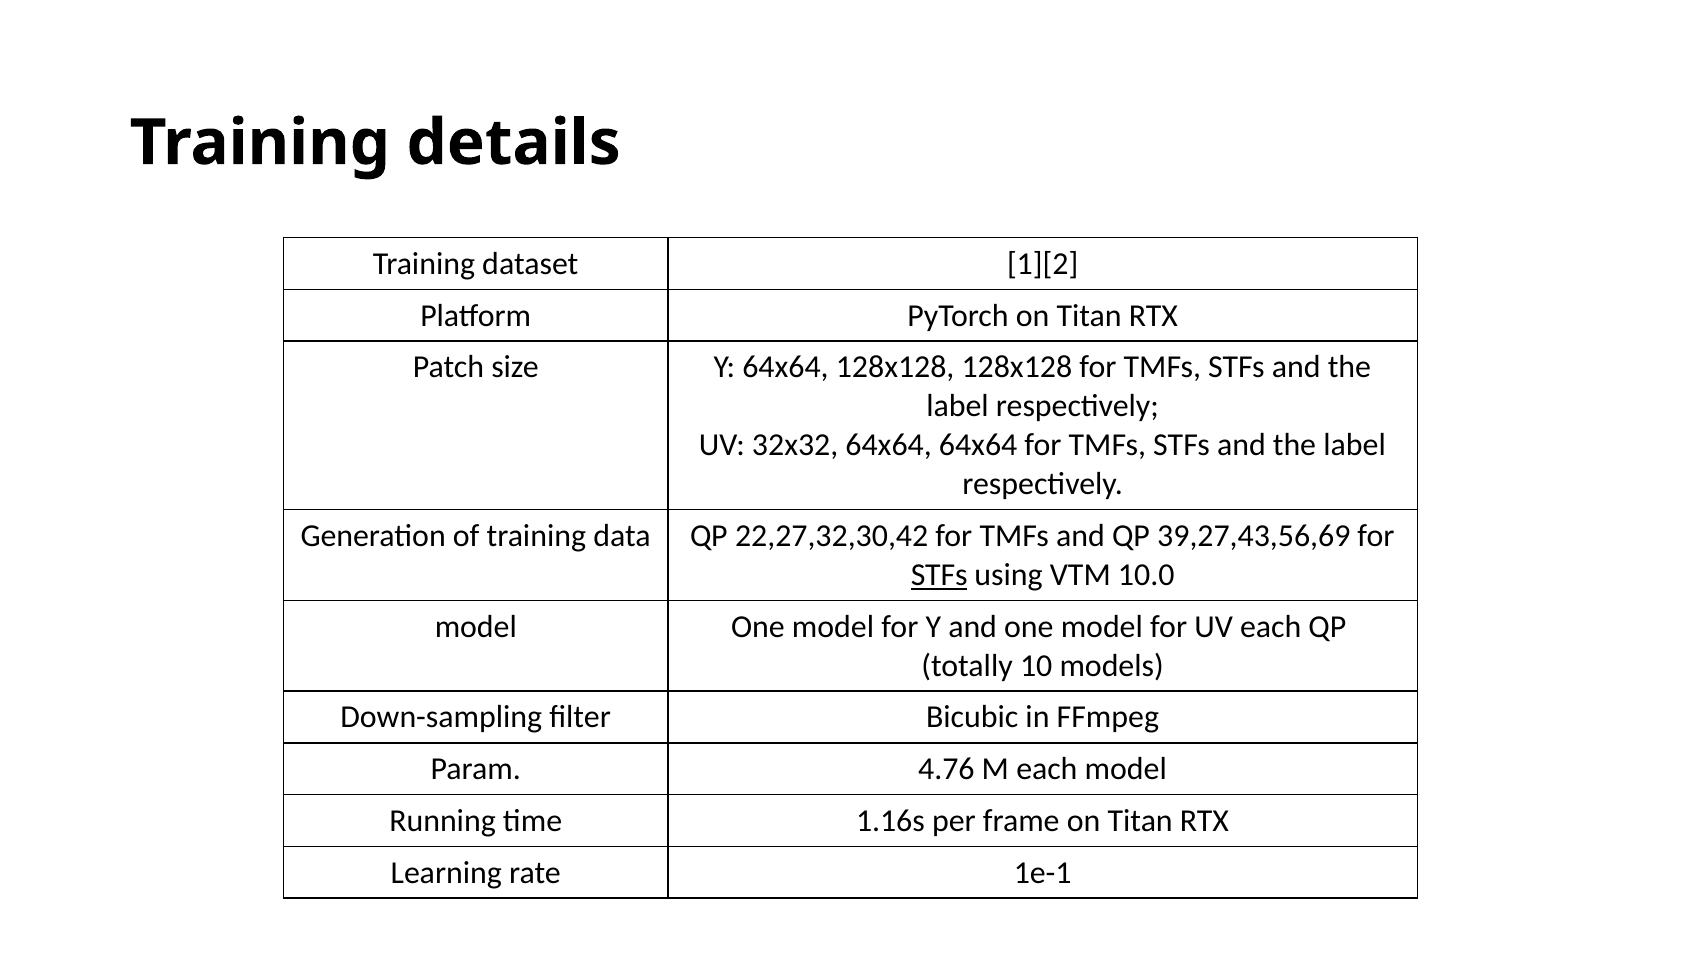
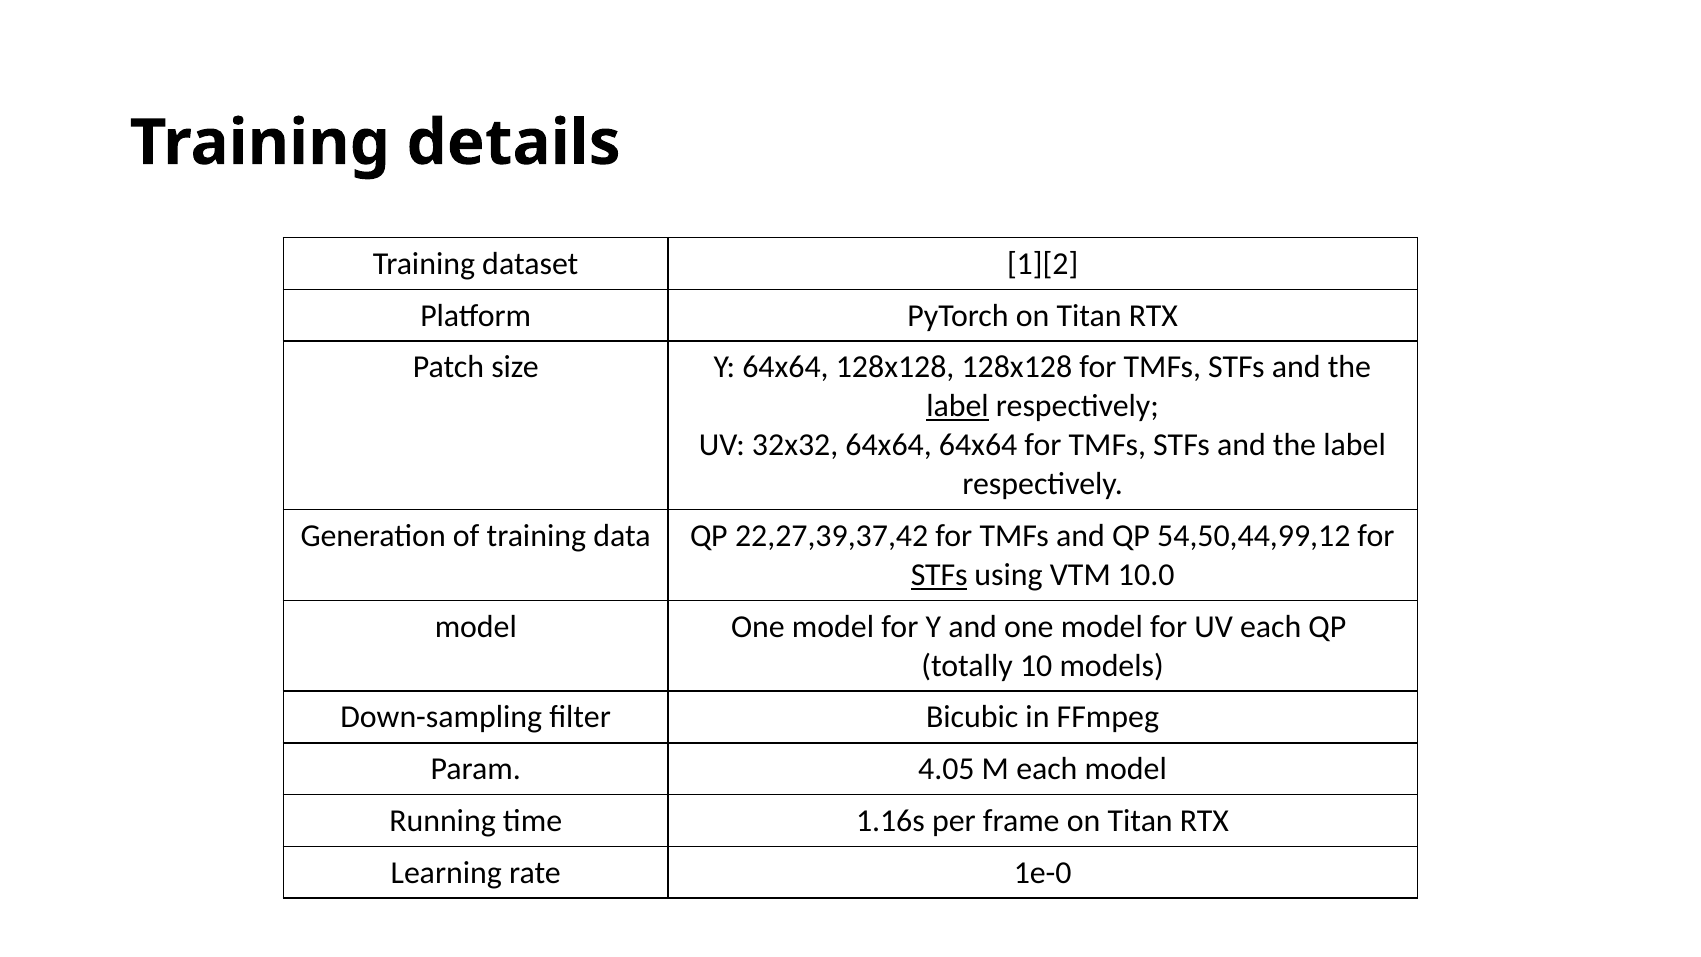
label at (957, 406) underline: none -> present
22,27,32,30,42: 22,27,32,30,42 -> 22,27,39,37,42
39,27,43,56,69: 39,27,43,56,69 -> 54,50,44,99,12
4.76: 4.76 -> 4.05
1e-1: 1e-1 -> 1e-0
